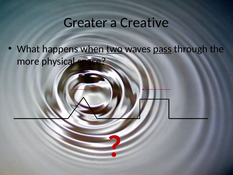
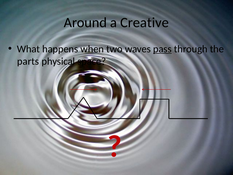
Greater: Greater -> Around
two underline: present -> none
more: more -> parts
